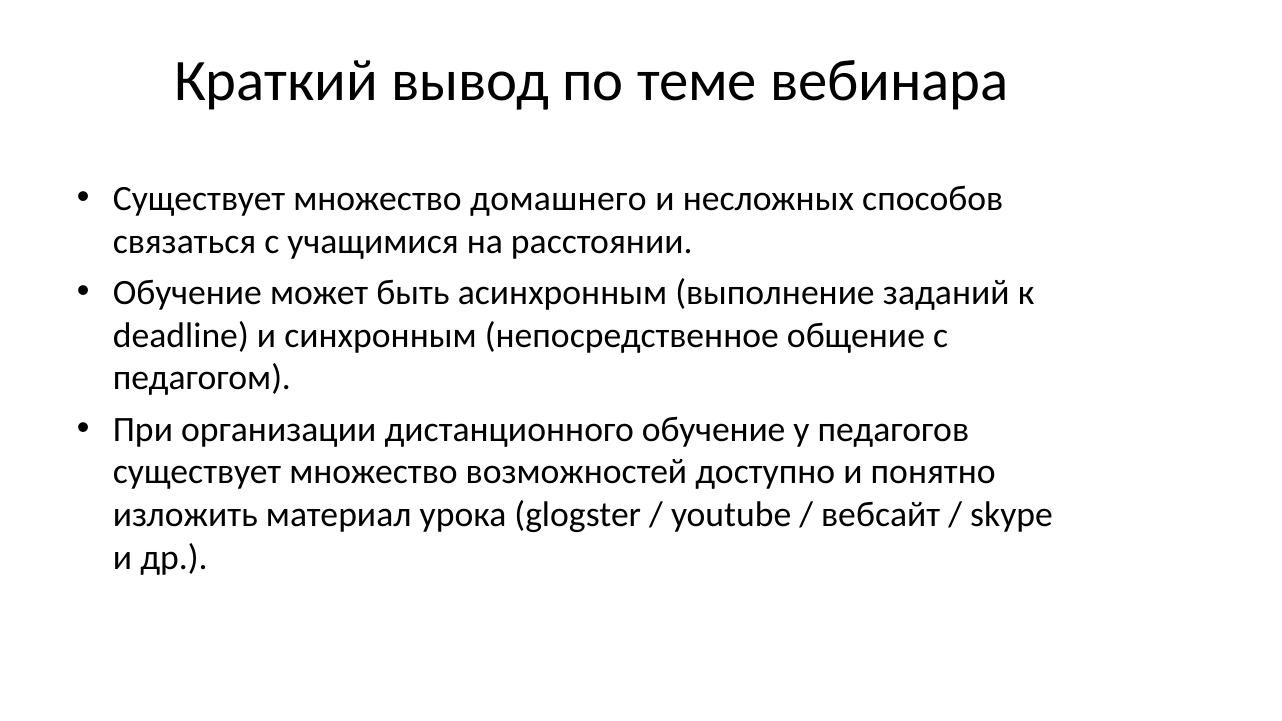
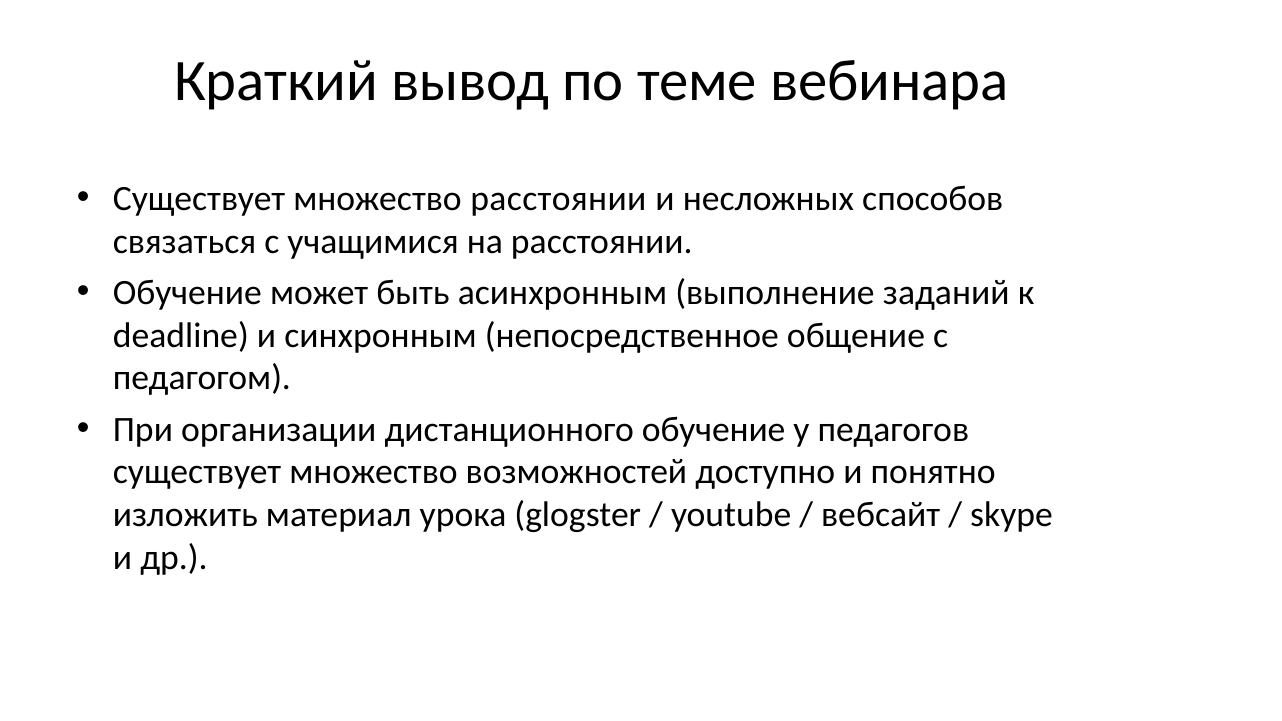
множество домашнего: домашнего -> расстоянии
